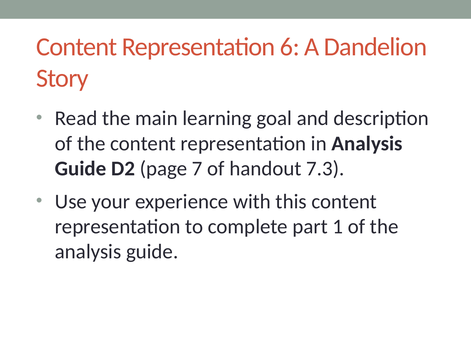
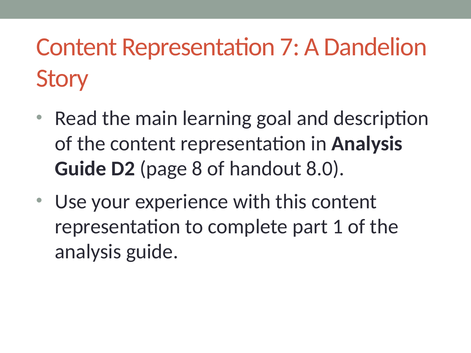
6: 6 -> 7
7: 7 -> 8
7.3: 7.3 -> 8.0
